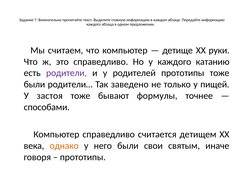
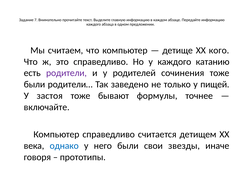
руки: руки -> кого
родителей прототипы: прототипы -> сочинения
способами: способами -> включайте
однако colour: orange -> blue
святым: святым -> звезды
